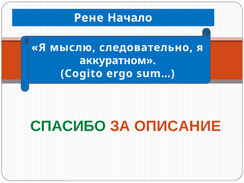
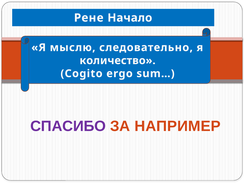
аккуратном: аккуратном -> количество
СПАСИБО colour: green -> purple
ОПИСАНИЕ: ОПИСАНИЕ -> НАПРИМЕР
